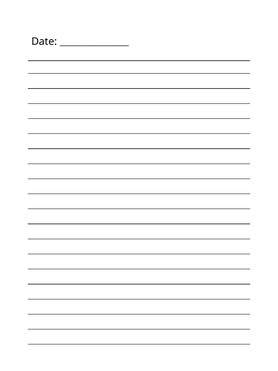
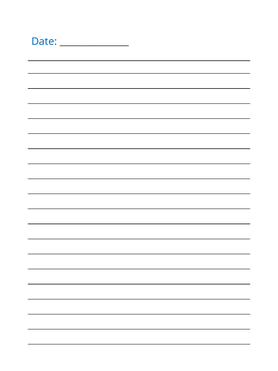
Date colour: black -> blue
